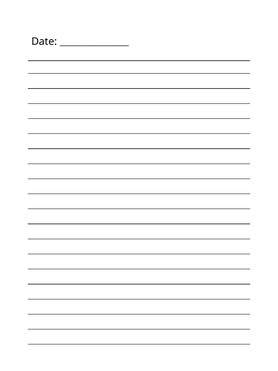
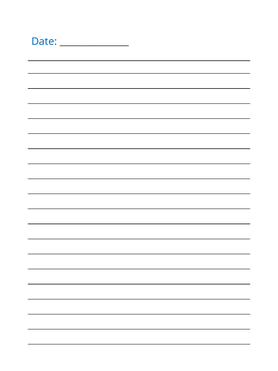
Date colour: black -> blue
